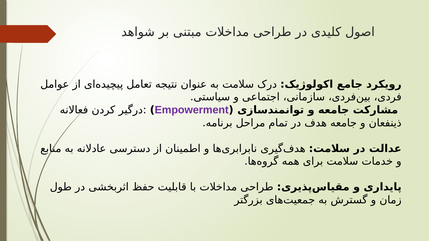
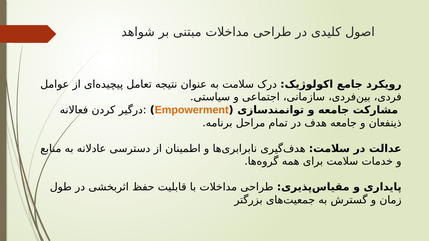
Empowerment colour: purple -> orange
